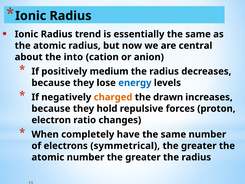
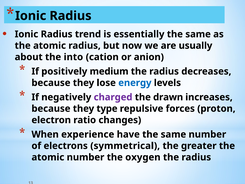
central: central -> usually
charged colour: orange -> purple
hold: hold -> type
completely: completely -> experience
number the greater: greater -> oxygen
